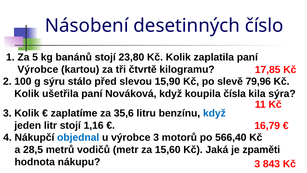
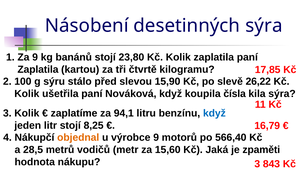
desetinných číslo: číslo -> sýra
Za 5: 5 -> 9
Výrobce at (38, 69): Výrobce -> Zaplatila
79,96: 79,96 -> 26,22
35,6: 35,6 -> 94,1
1,16: 1,16 -> 8,25
objednal colour: blue -> orange
výrobce 3: 3 -> 9
